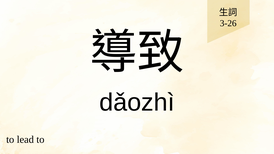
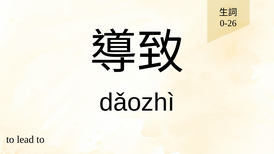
3-26: 3-26 -> 0-26
